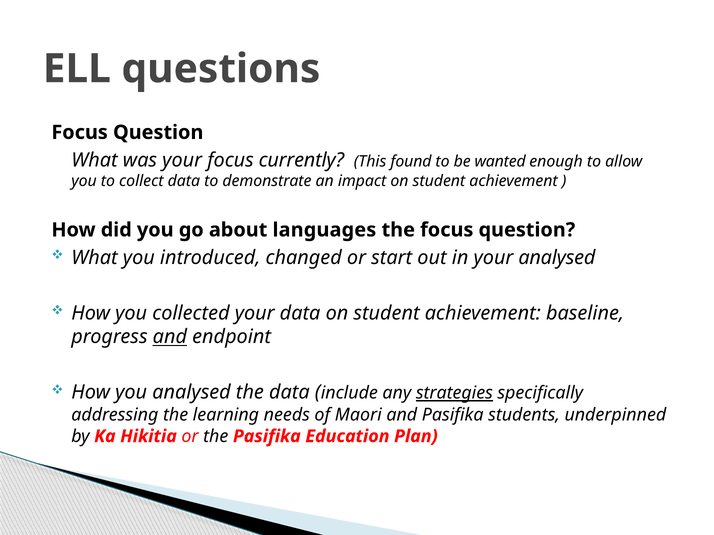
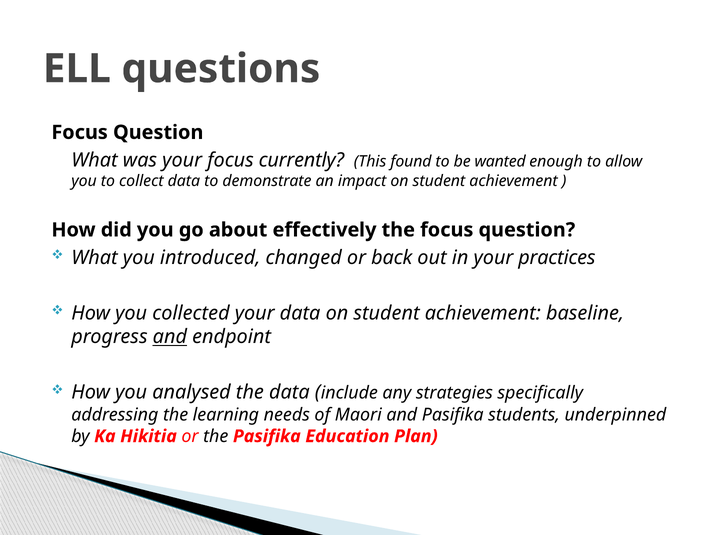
languages: languages -> effectively
start: start -> back
your analysed: analysed -> practices
strategies underline: present -> none
